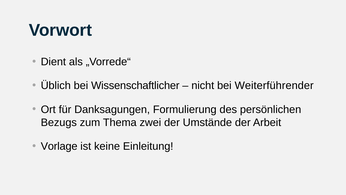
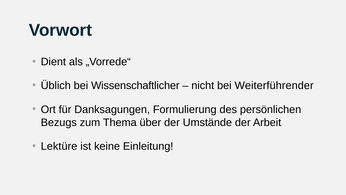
zwei: zwei -> über
Vorlage: Vorlage -> Lektüre
